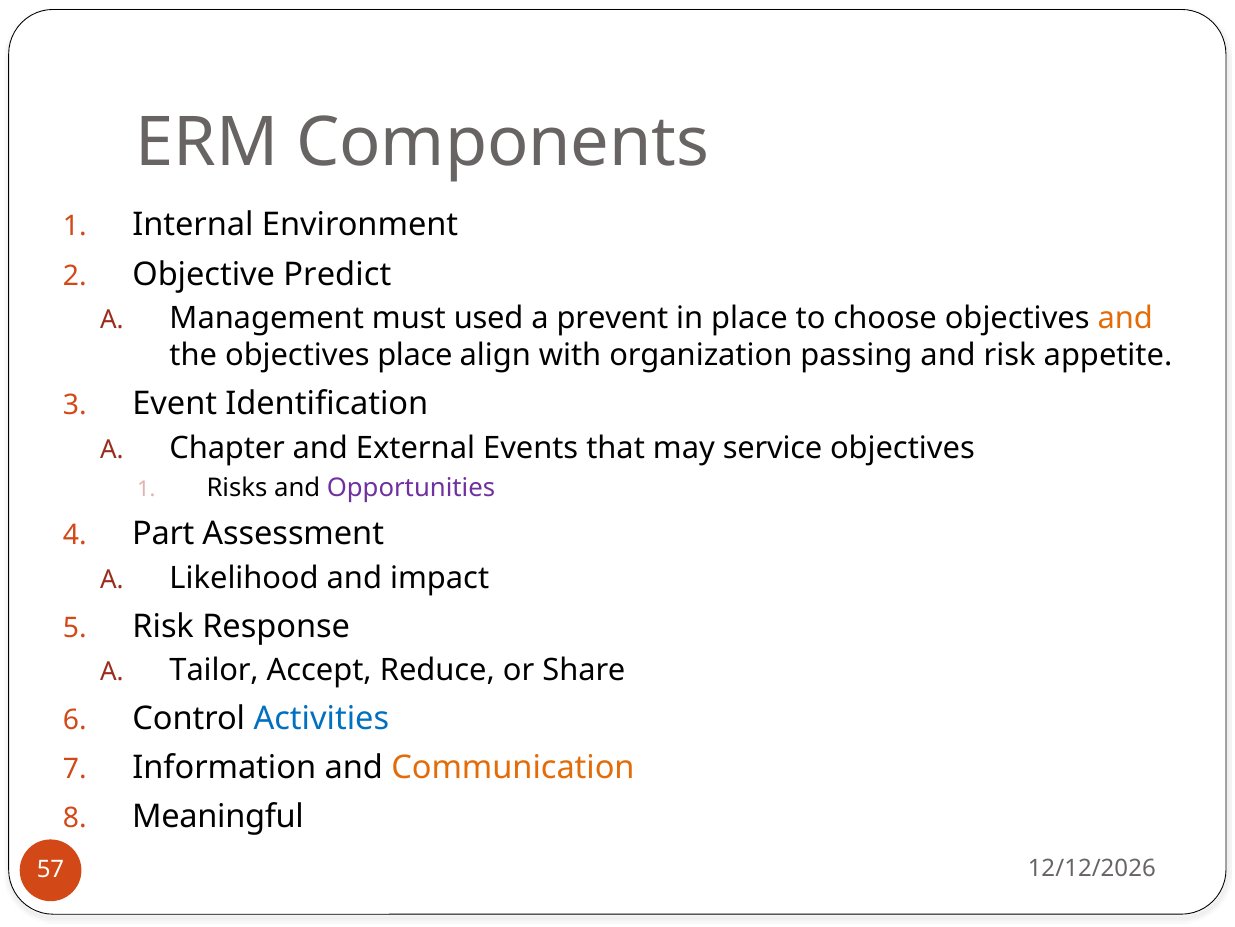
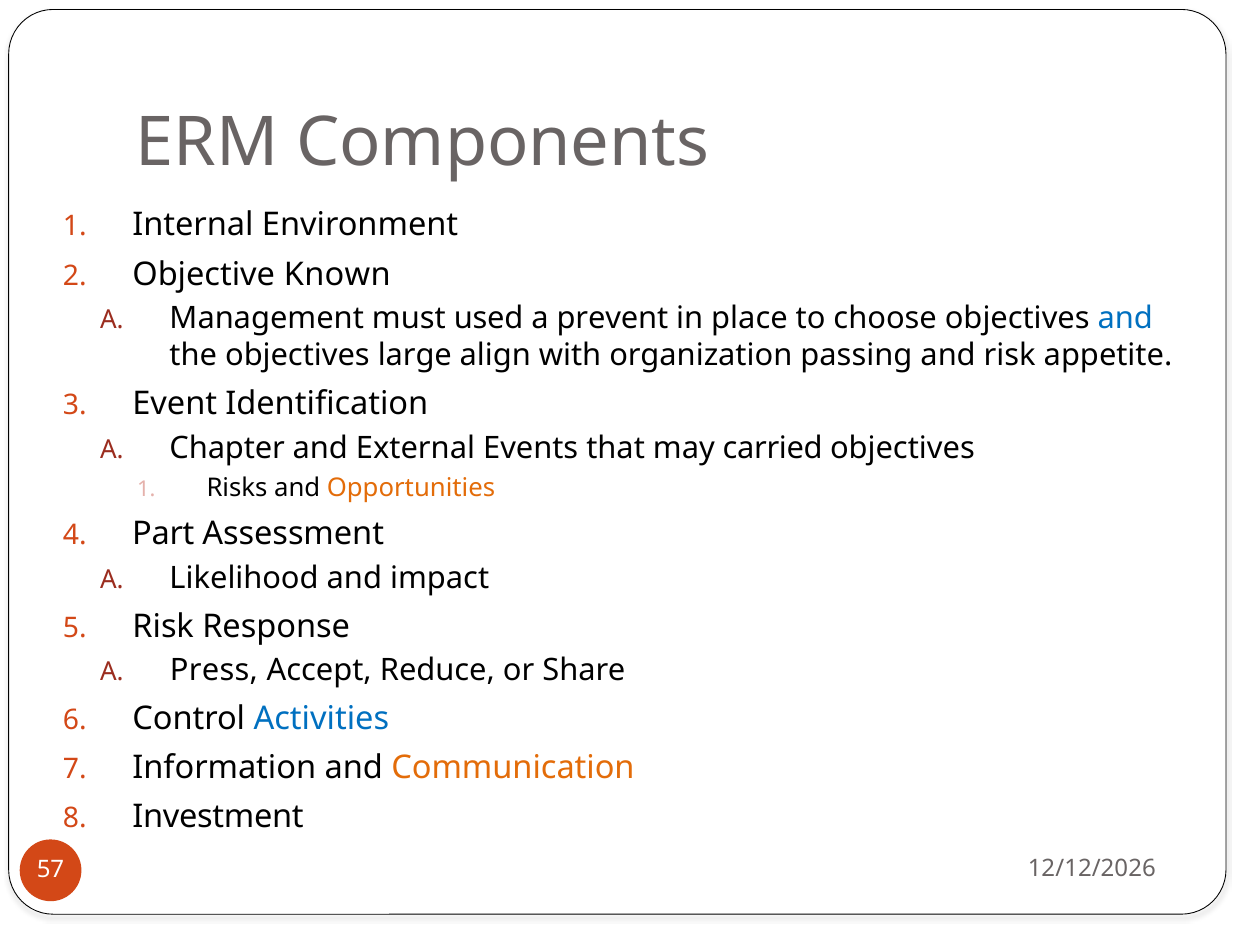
Predict: Predict -> Known
and at (1125, 318) colour: orange -> blue
objectives place: place -> large
service: service -> carried
Opportunities colour: purple -> orange
Tailor: Tailor -> Press
Meaningful: Meaningful -> Investment
